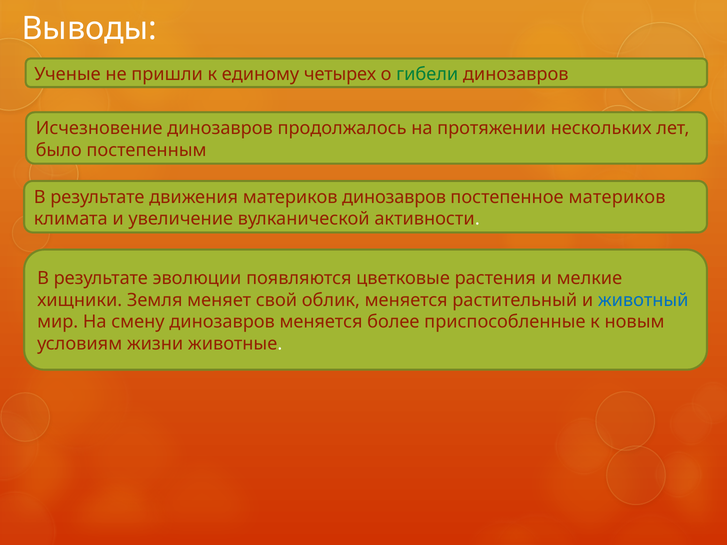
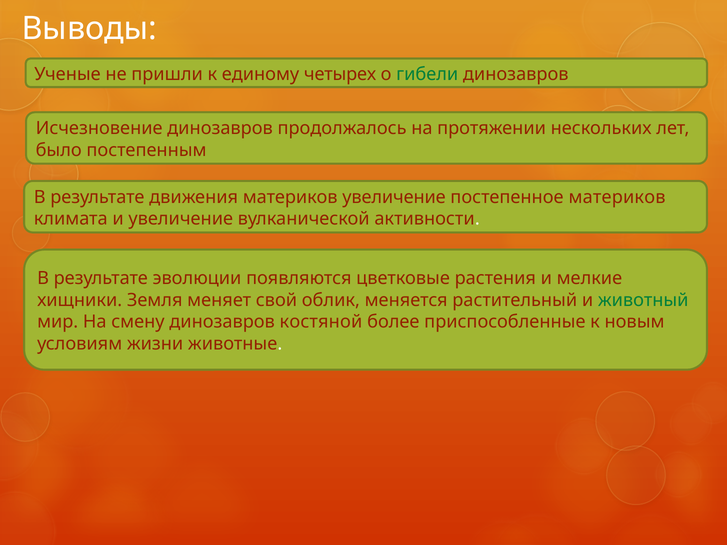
материков динозавров: динозавров -> увеличение
животный colour: blue -> green
динозавров меняется: меняется -> костяной
